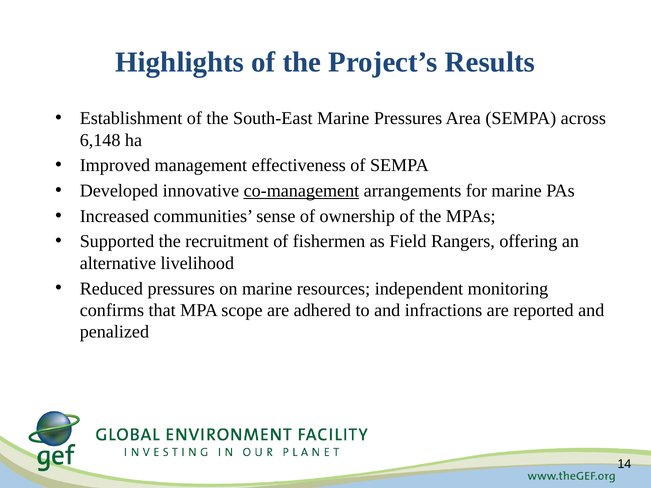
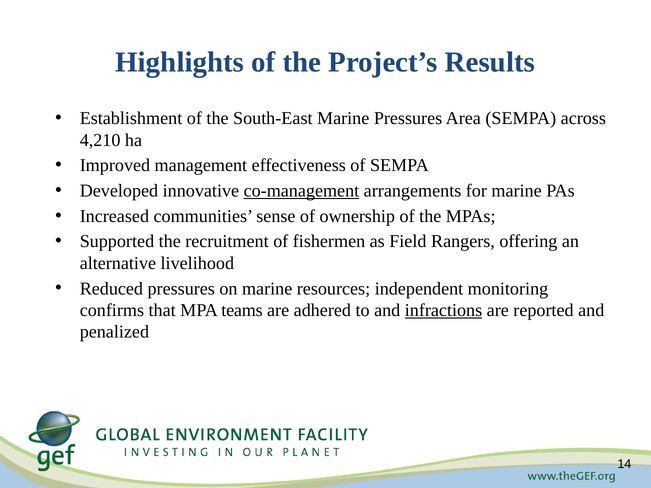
6,148: 6,148 -> 4,210
scope: scope -> teams
infractions underline: none -> present
